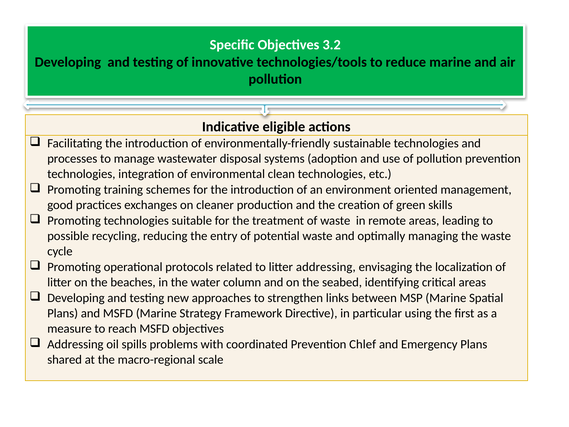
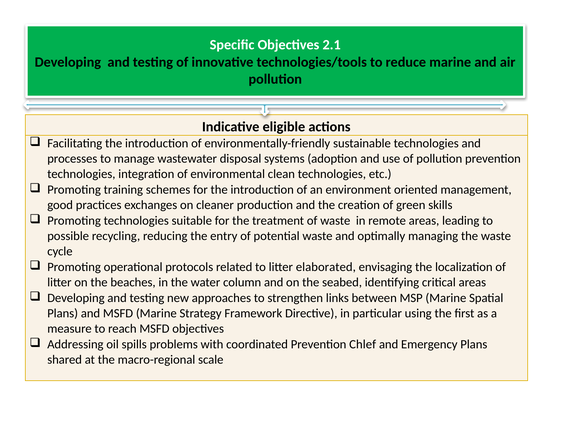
3.2: 3.2 -> 2.1
litter addressing: addressing -> elaborated
